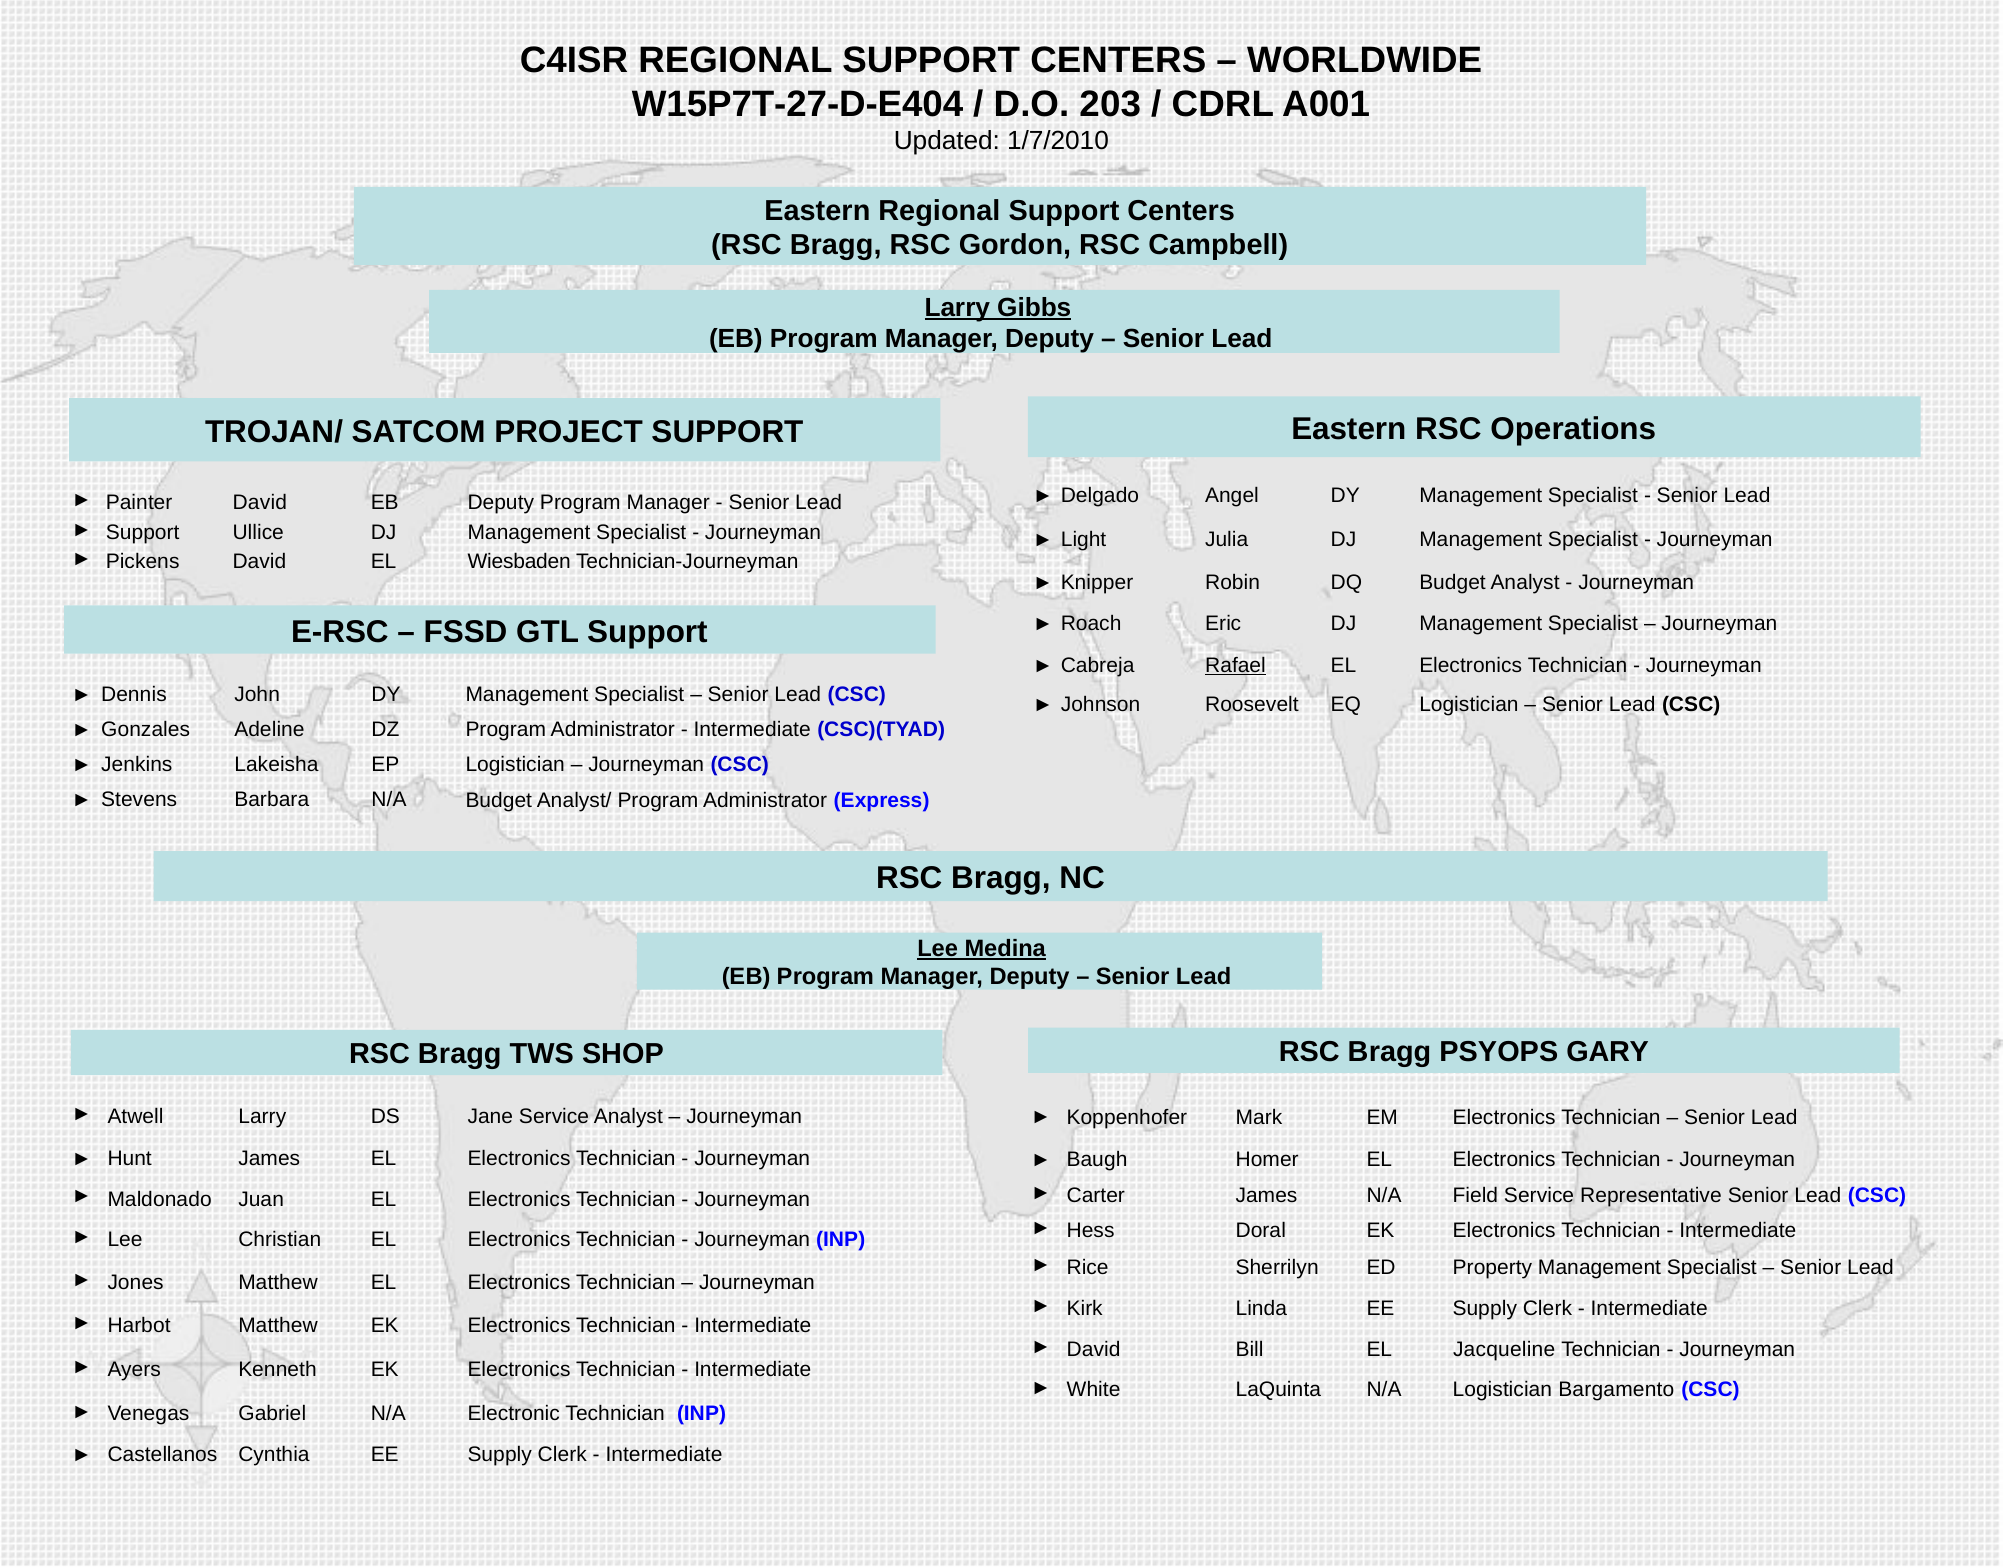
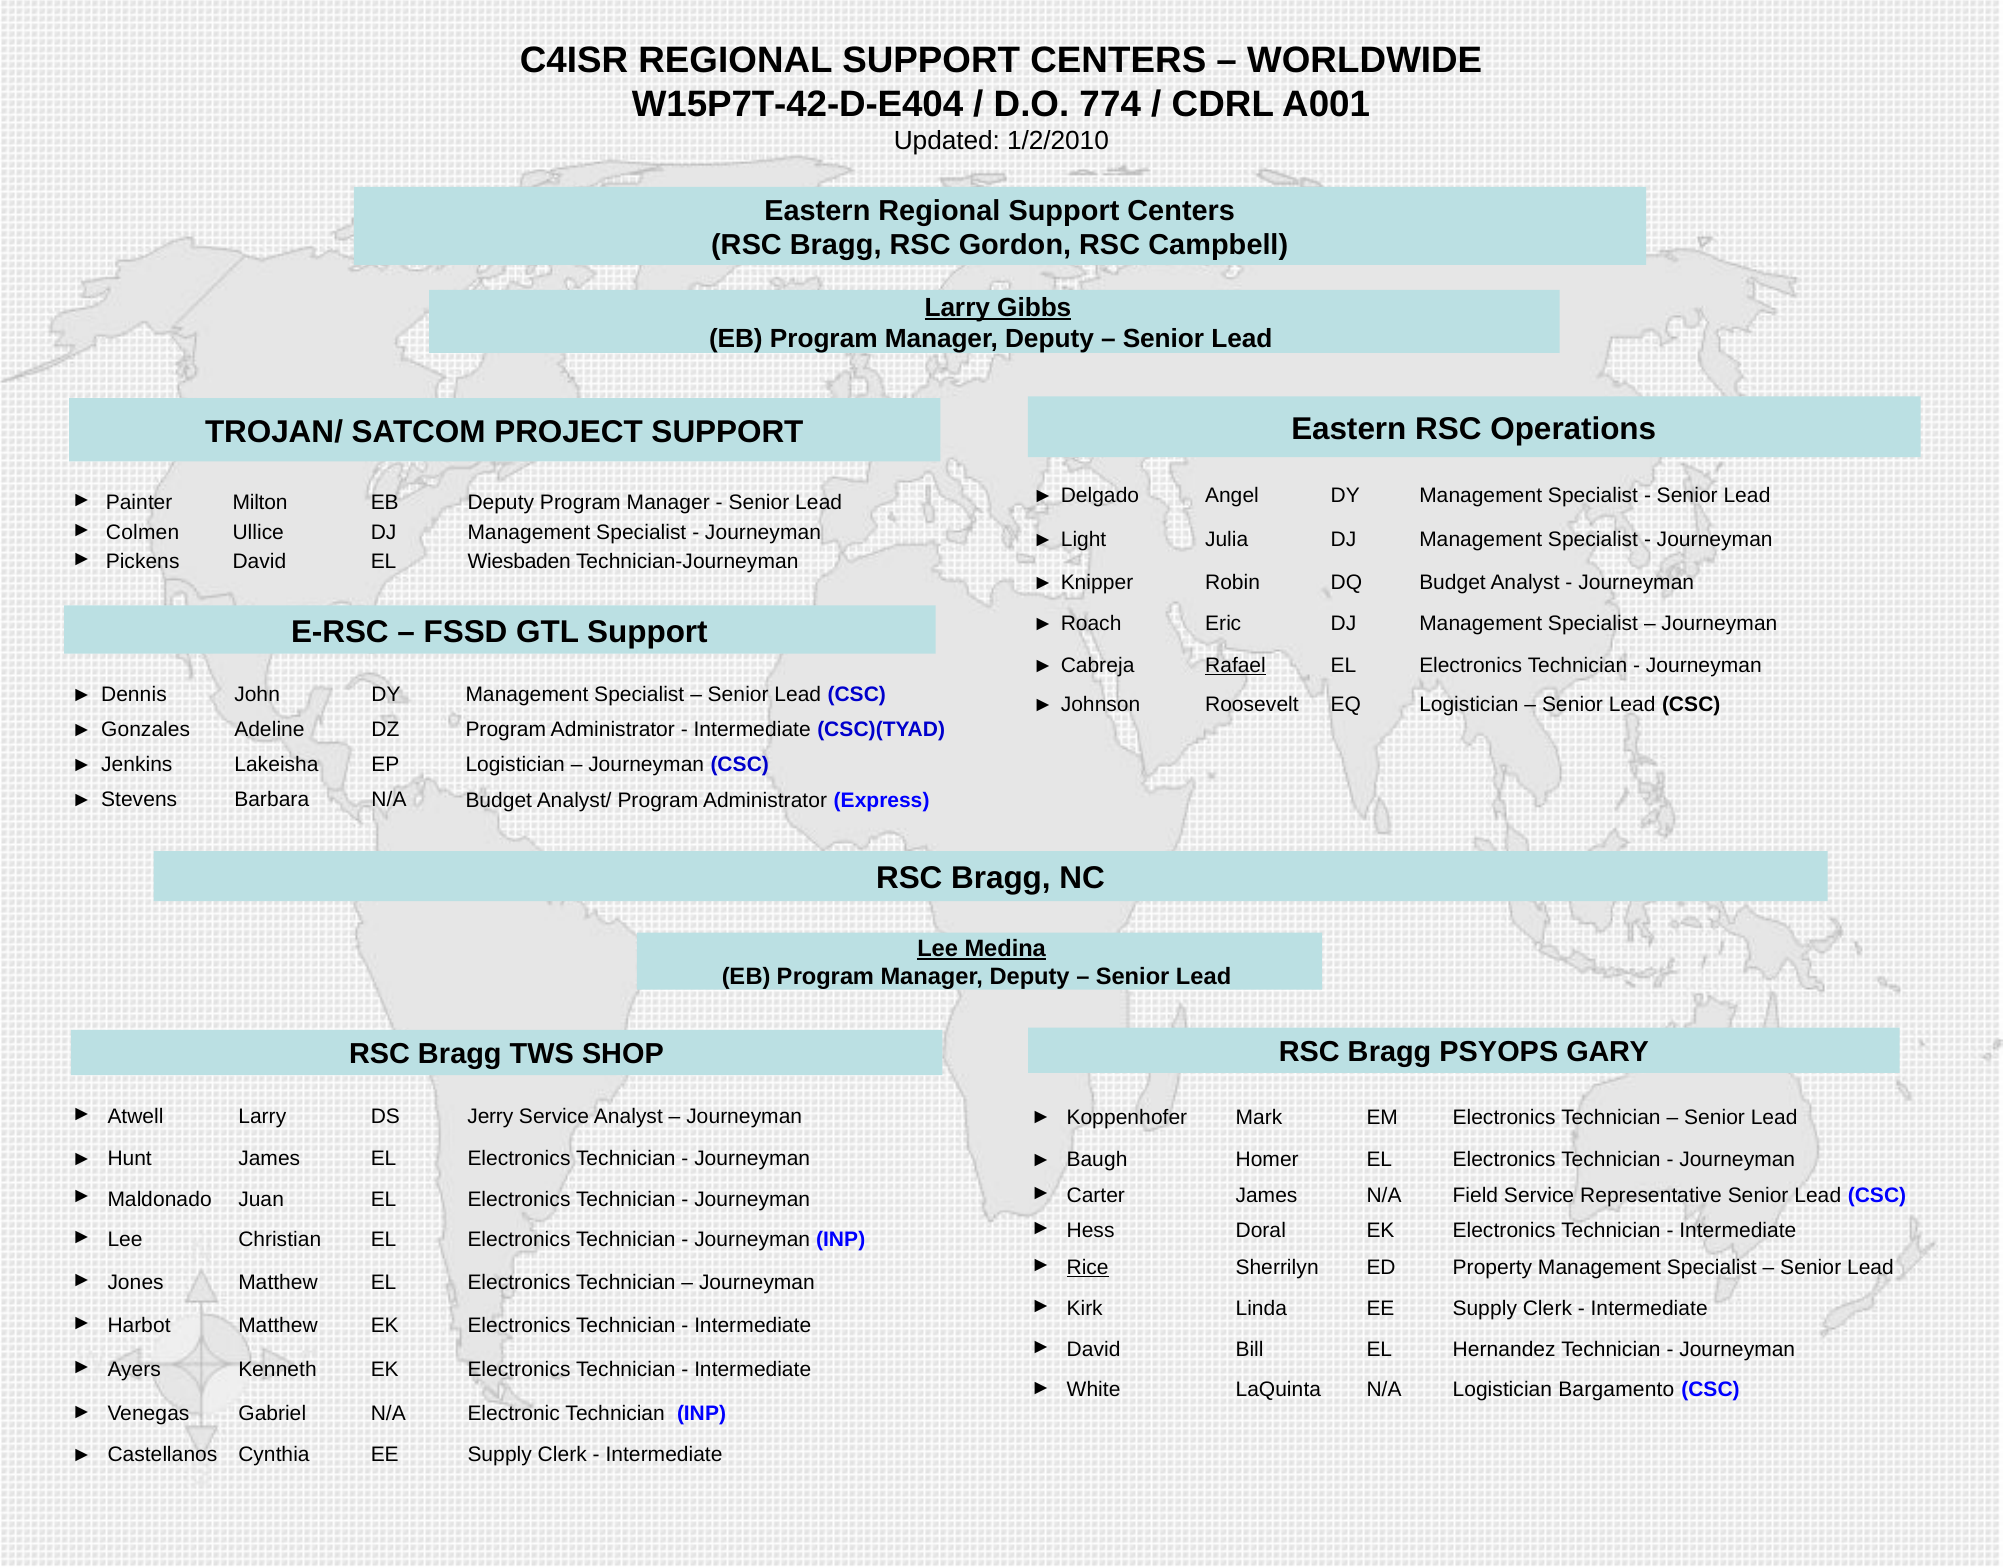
W15P7T-27-D-E404: W15P7T-27-D-E404 -> W15P7T-42-D-E404
203: 203 -> 774
1/7/2010: 1/7/2010 -> 1/2/2010
Painter David: David -> Milton
Support at (143, 532): Support -> Colmen
Jane: Jane -> Jerry
Rice underline: none -> present
Jacqueline: Jacqueline -> Hernandez
